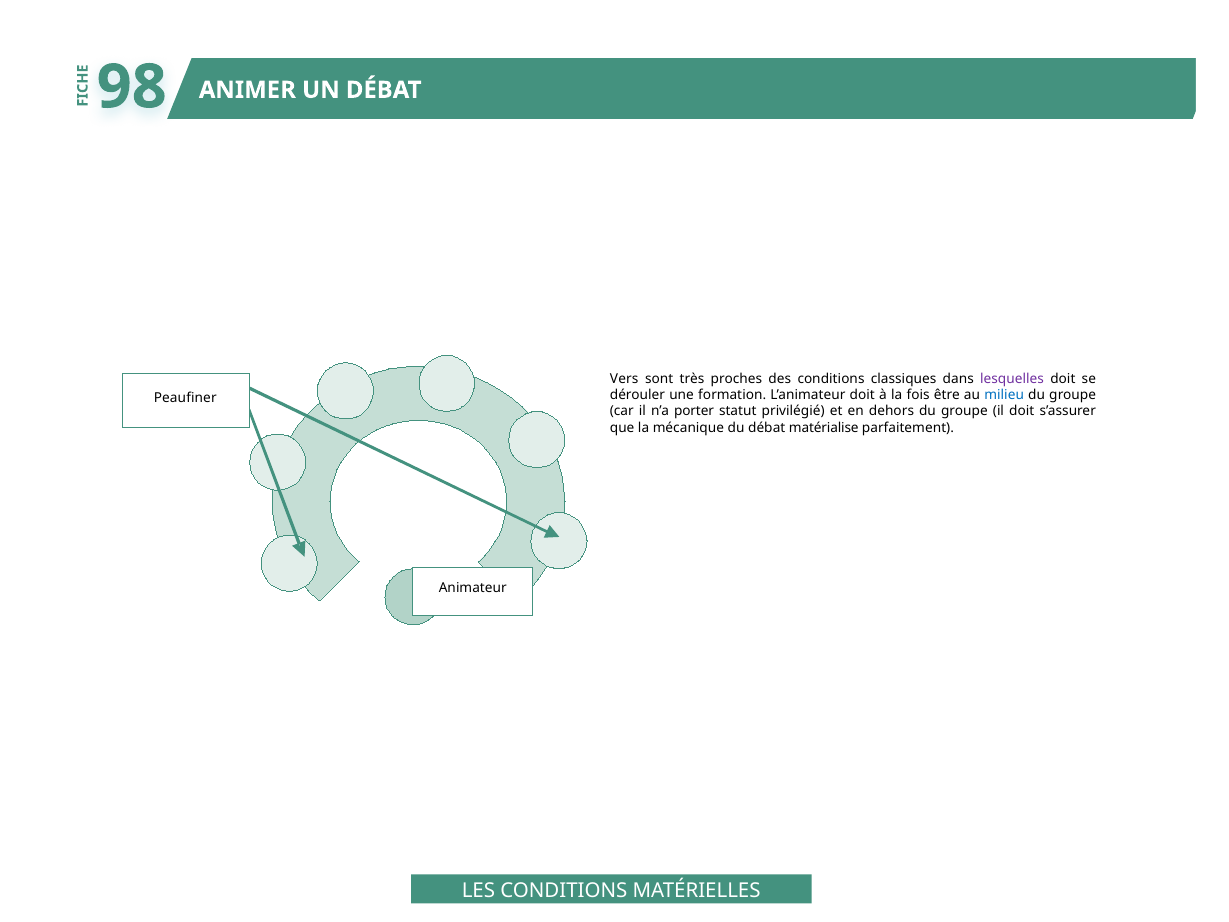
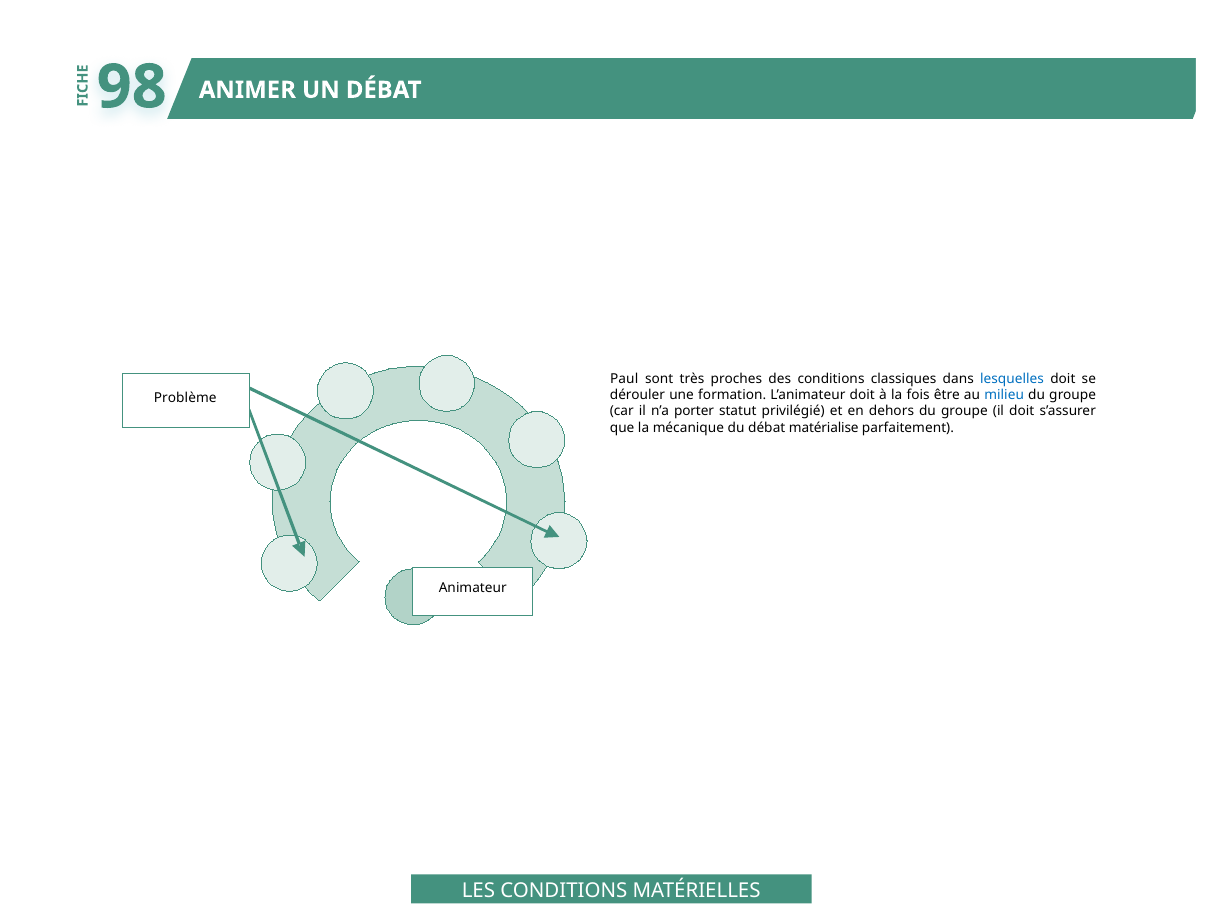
Vers: Vers -> Paul
lesquelles colour: purple -> blue
Peaufiner: Peaufiner -> Problème
